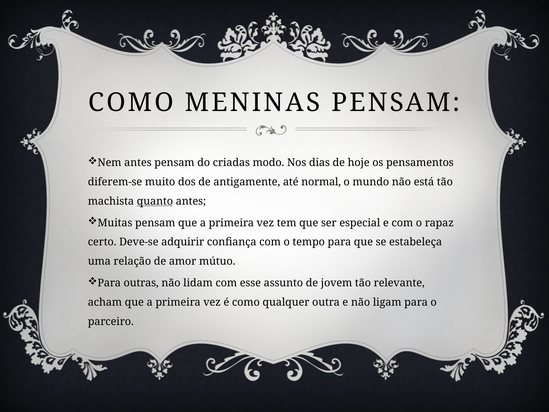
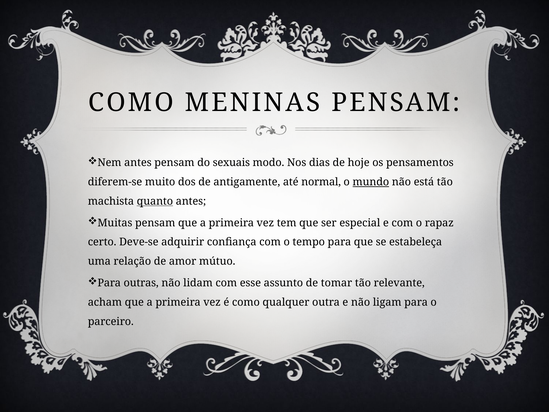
criadas: criadas -> sexuais
mundo underline: none -> present
jovem: jovem -> tomar
